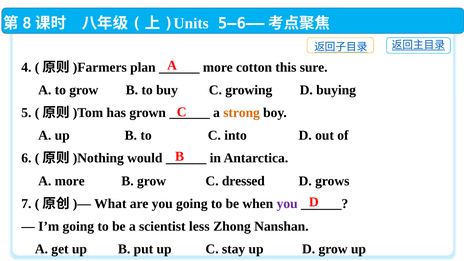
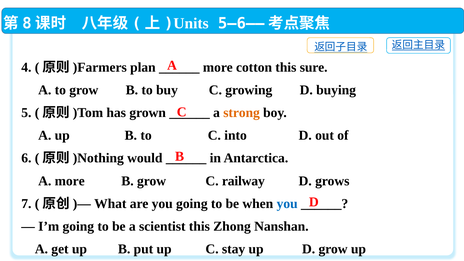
dressed: dressed -> railway
you at (287, 204) colour: purple -> blue
scientist less: less -> this
